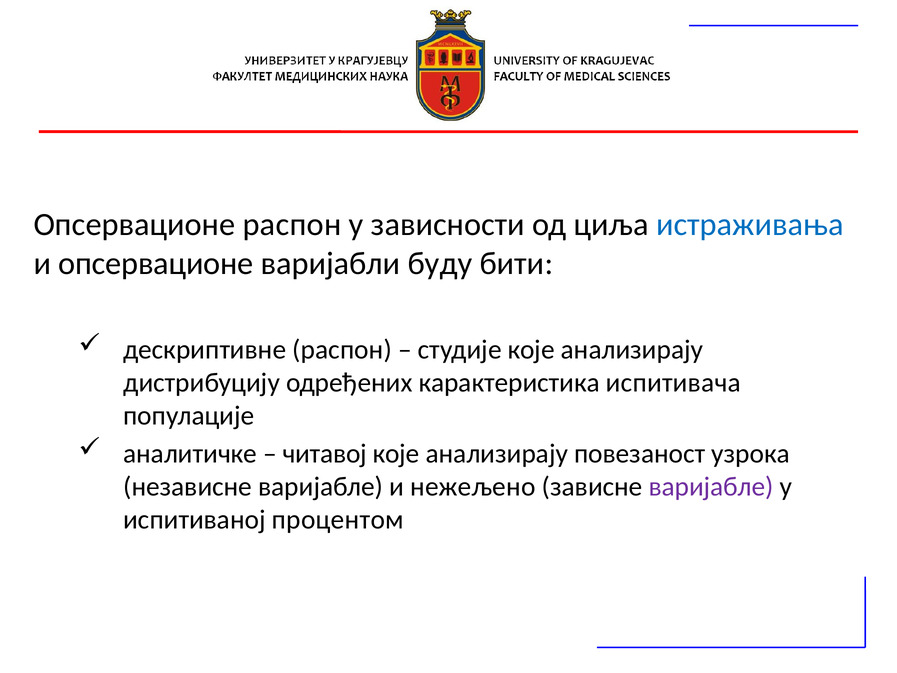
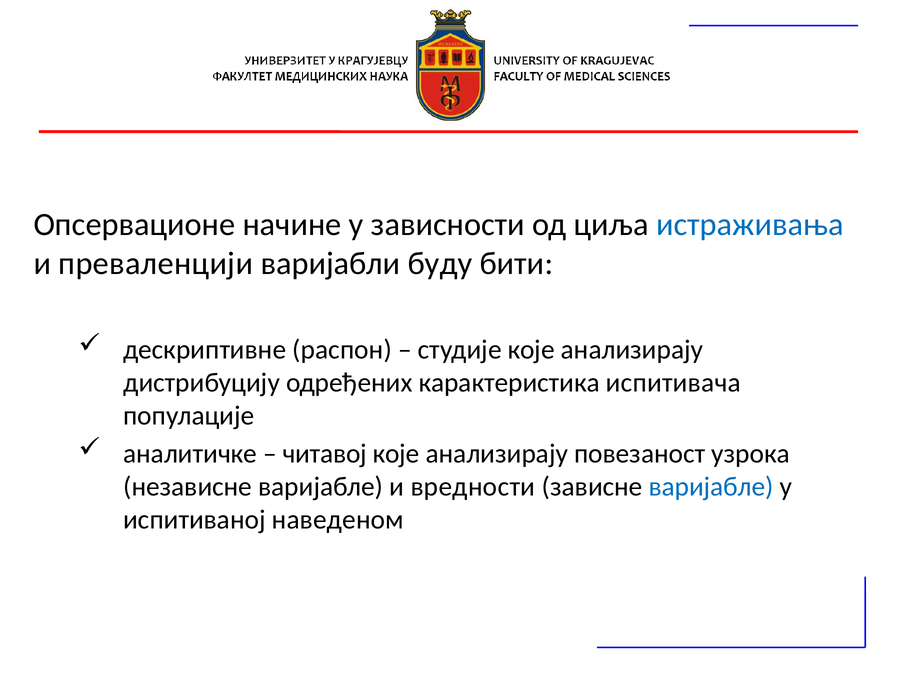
Опсервационе распон: распон -> начине
и опсервационе: опсервационе -> преваленцији
нежељено: нежељено -> вредности
варијабле at (711, 487) colour: purple -> blue
процентом: процентом -> наведеном
